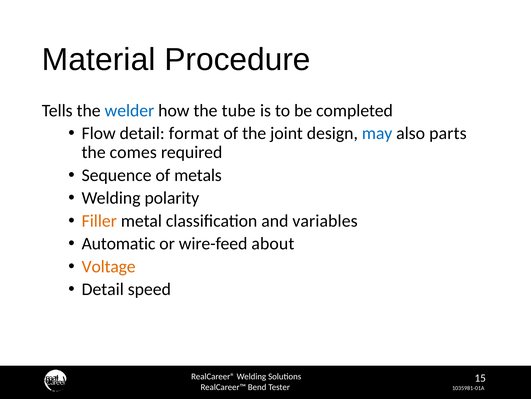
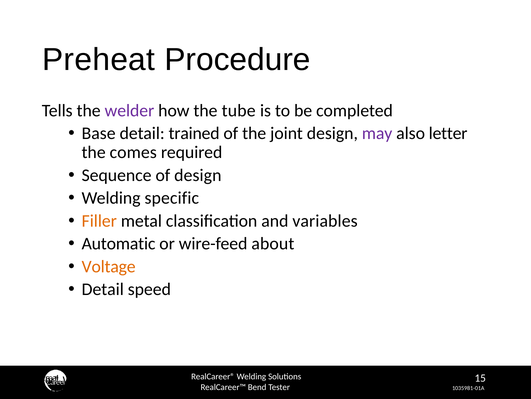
Material: Material -> Preheat
welder colour: blue -> purple
Flow: Flow -> Base
format: format -> trained
may colour: blue -> purple
parts: parts -> letter
of metals: metals -> design
polarity: polarity -> specific
